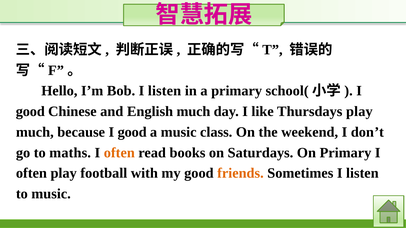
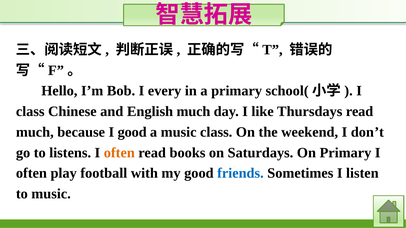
Bob I listen: listen -> every
good at (30, 112): good -> class
Thursdays play: play -> read
maths: maths -> listens
friends colour: orange -> blue
